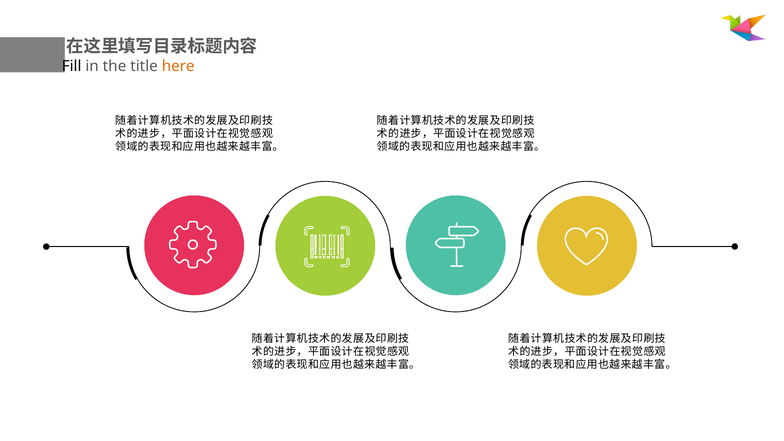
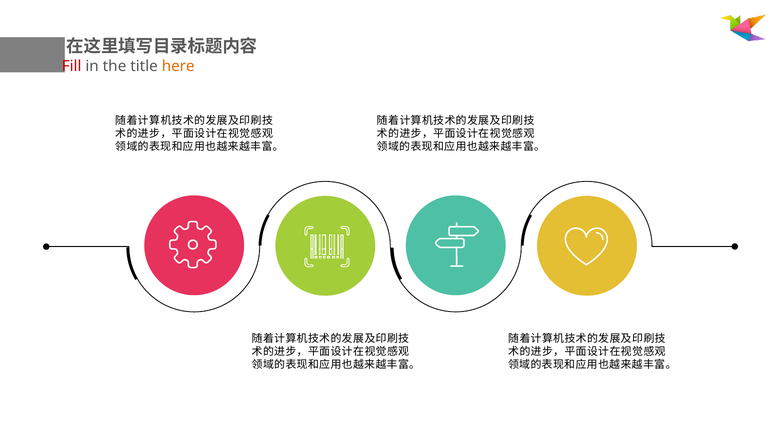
Fill colour: black -> red
